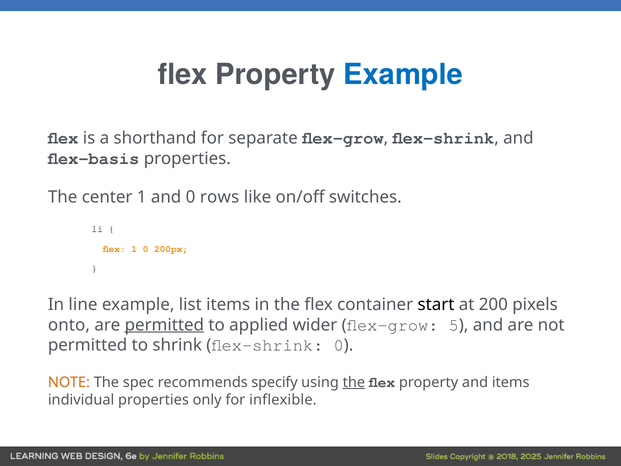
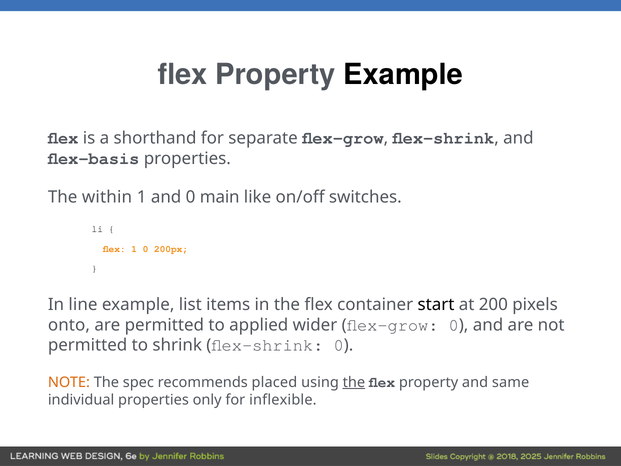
Example at (403, 75) colour: blue -> black
center: center -> within
rows: rows -> main
permitted at (164, 325) underline: present -> none
flex-grow 5: 5 -> 0
specify: specify -> placed
and items: items -> same
